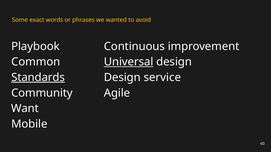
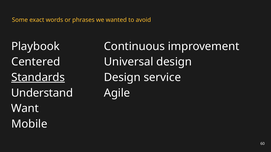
Common: Common -> Centered
Universal underline: present -> none
Community: Community -> Understand
